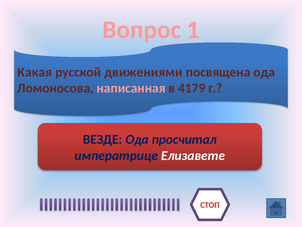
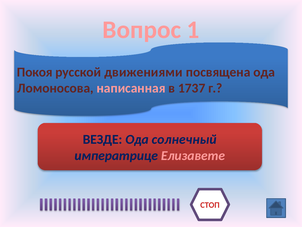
Какая: Какая -> Покоя
4179: 4179 -> 1737
просчитал: просчитал -> солнечный
Елизавете colour: white -> pink
